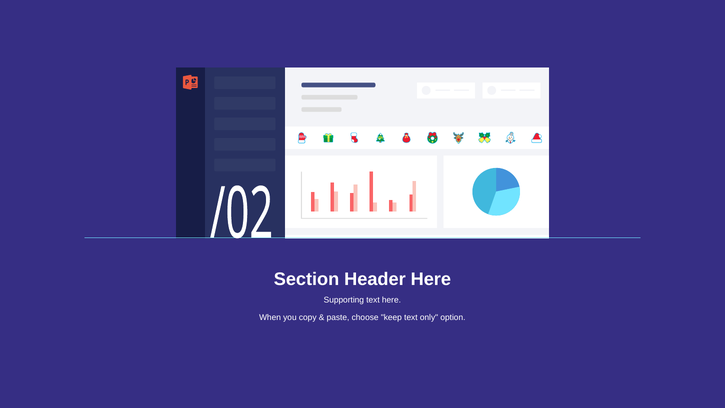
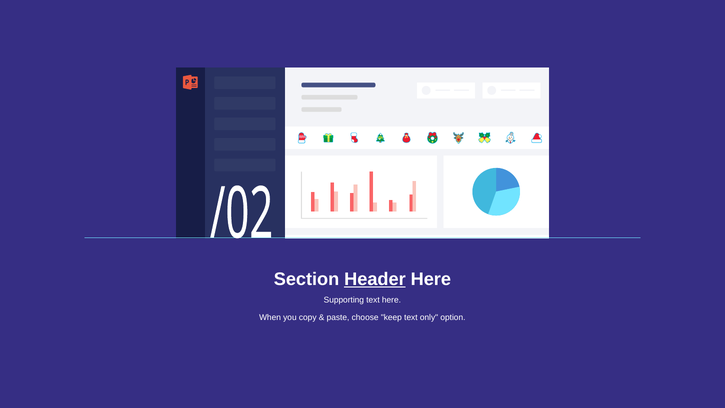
Header underline: none -> present
